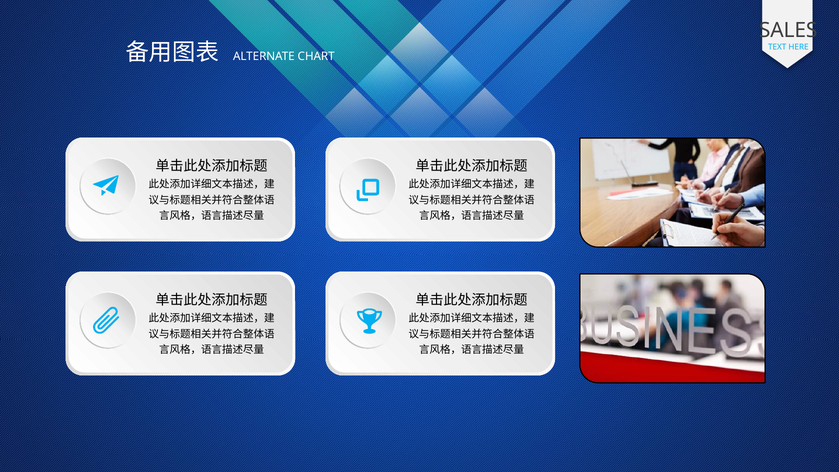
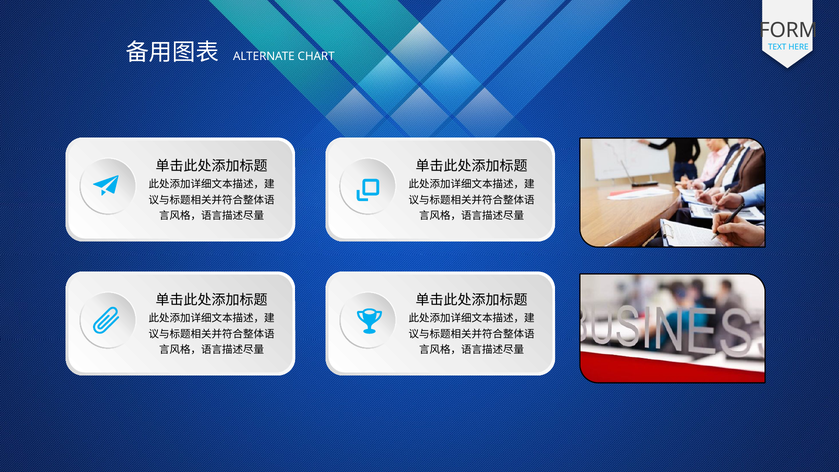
SALES: SALES -> FORM
